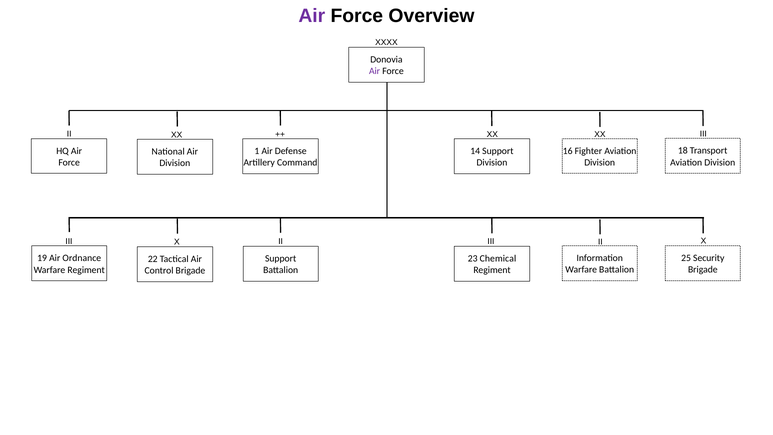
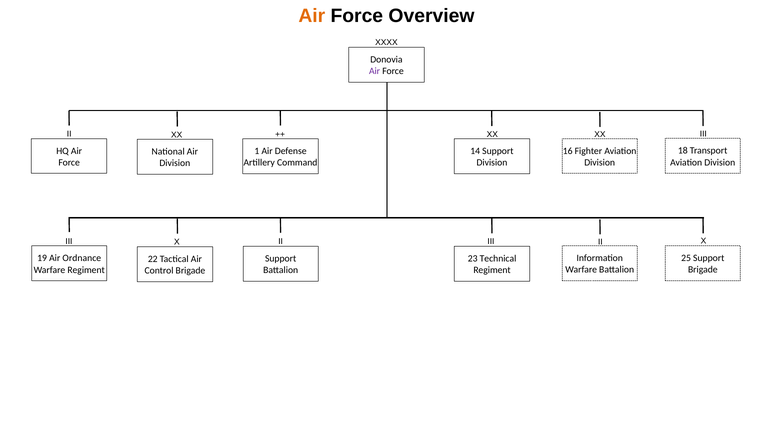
Air at (312, 16) colour: purple -> orange
25 Security: Security -> Support
Chemical: Chemical -> Technical
